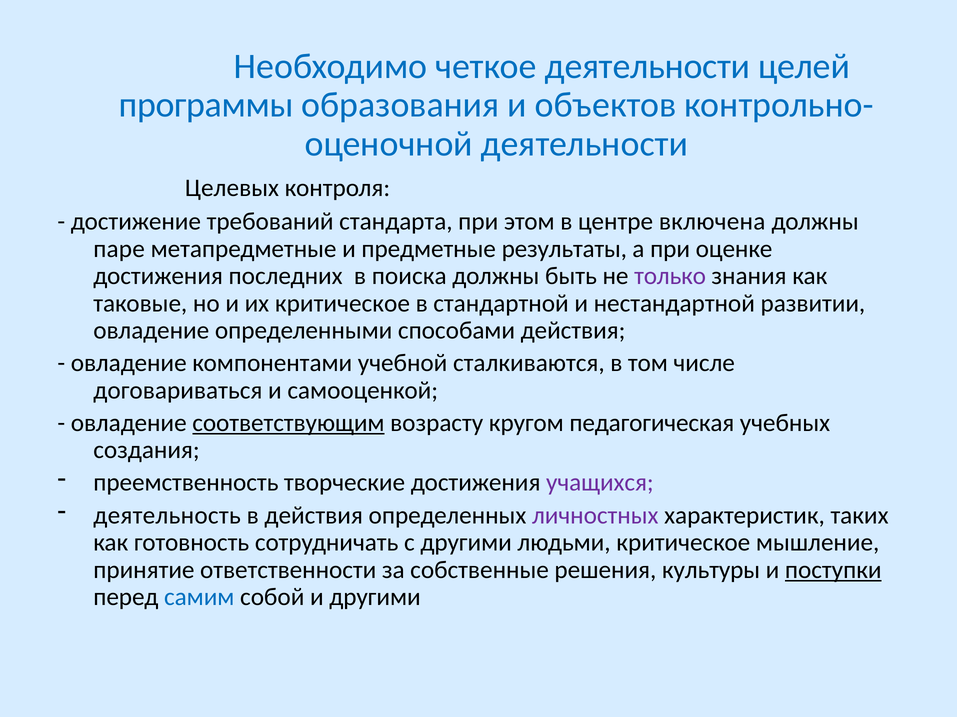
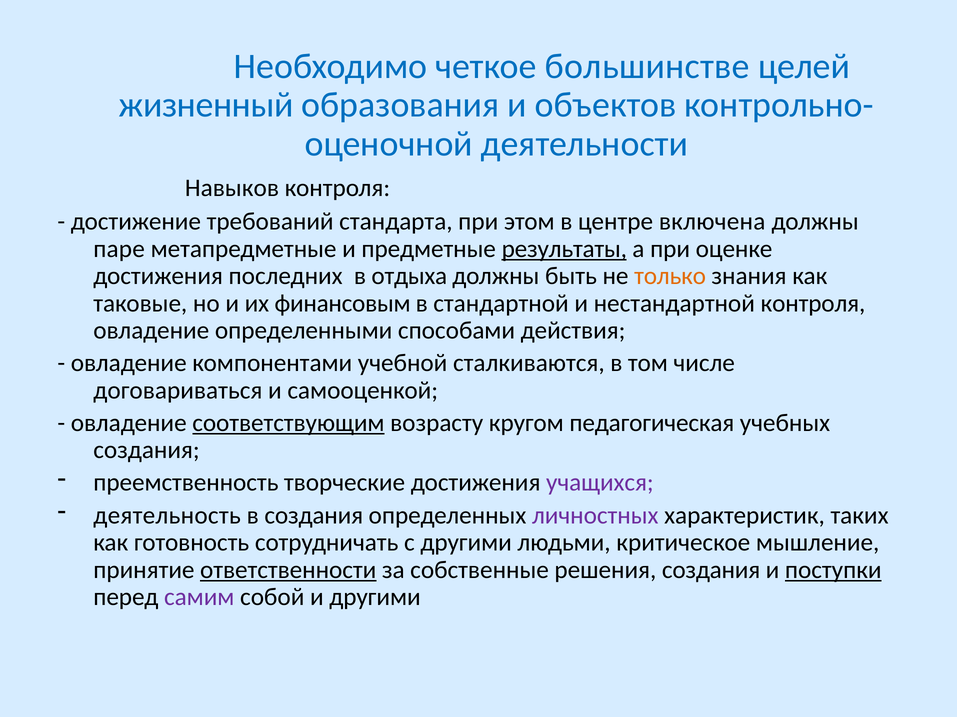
четкое деятельности: деятельности -> большинстве
программы: программы -> жизненный
Целевых: Целевых -> Навыков
результаты underline: none -> present
поиска: поиска -> отдыха
только colour: purple -> orange
их критическое: критическое -> финансовым
нестандартной развитии: развитии -> контроля
в действия: действия -> создания
ответственности underline: none -> present
решения культуры: культуры -> создания
самим colour: blue -> purple
